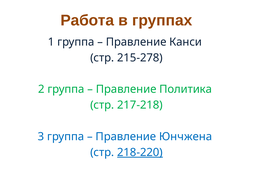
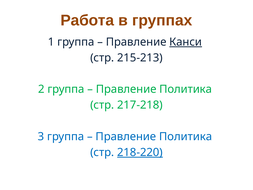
Канси underline: none -> present
215-278: 215-278 -> 215-213
Юнчжена at (186, 136): Юнчжена -> Политика
